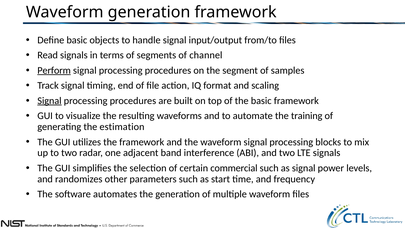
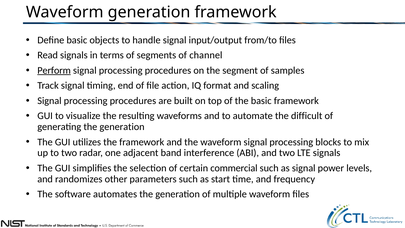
Signal at (49, 101) underline: present -> none
training: training -> difficult
generating the estimation: estimation -> generation
